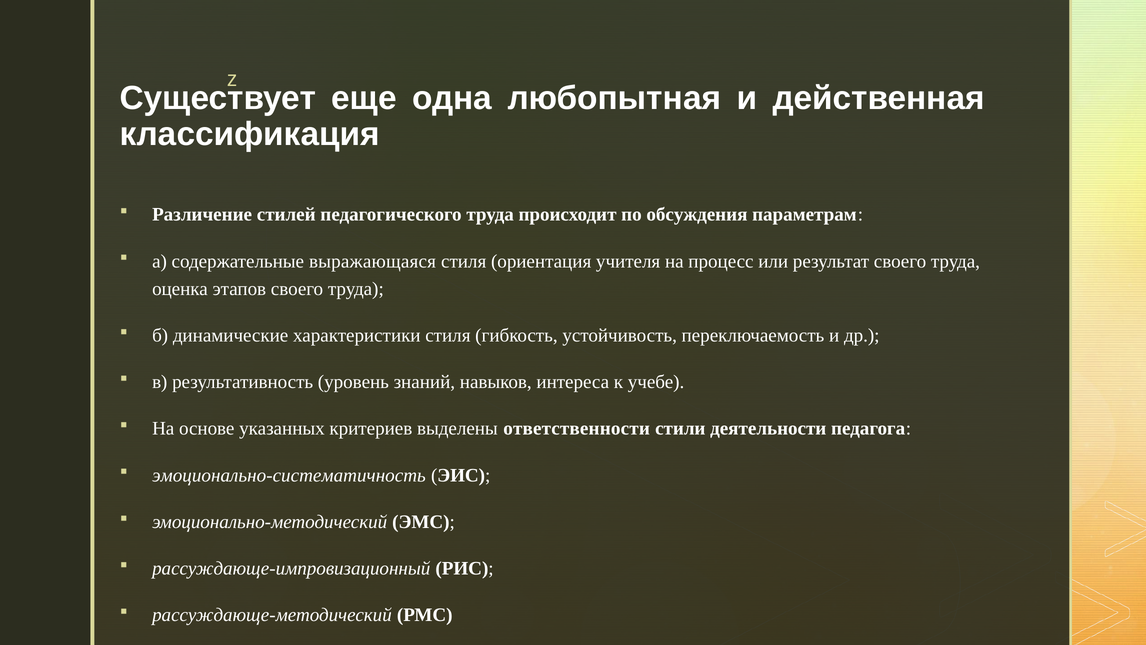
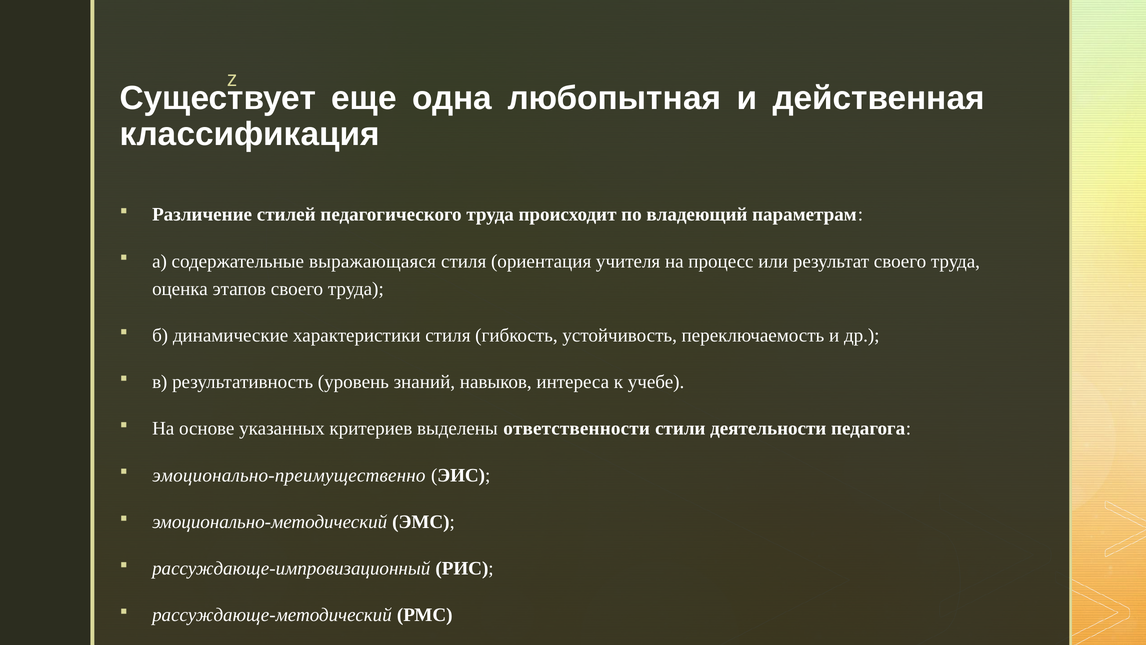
обсуждения: обсуждения -> владеющий
эмоционально-систематичность: эмоционально-систематичность -> эмоционально-преимущественно
